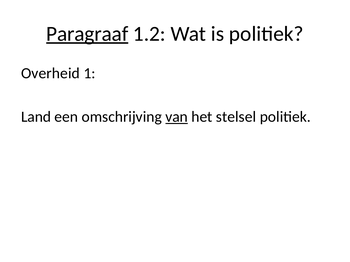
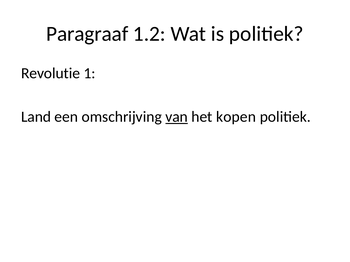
Paragraaf underline: present -> none
Overheid: Overheid -> Revolutie
stelsel: stelsel -> kopen
